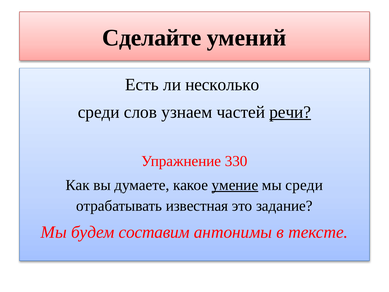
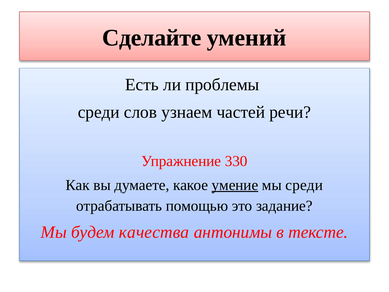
несколько: несколько -> проблемы
речи underline: present -> none
известная: известная -> помощью
составим: составим -> качества
